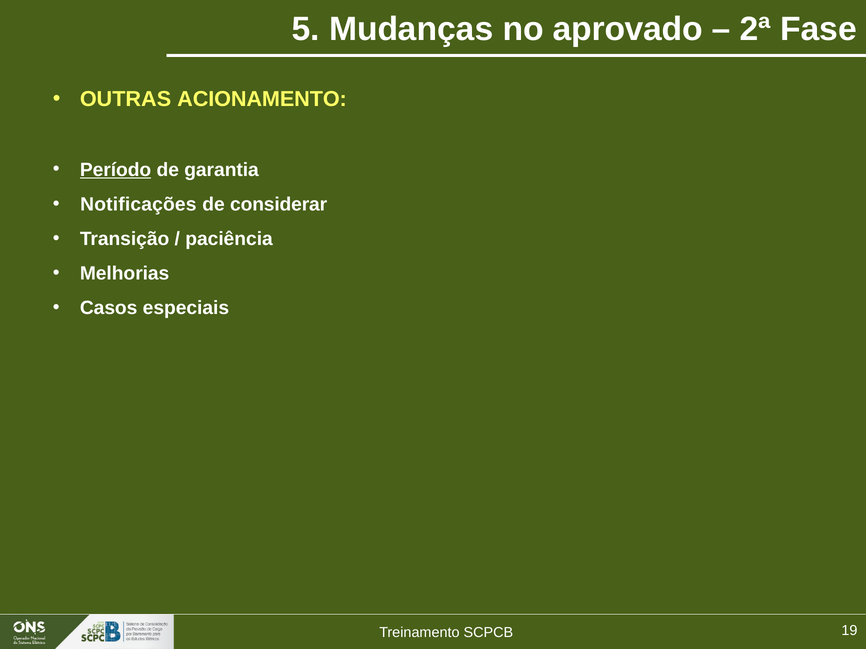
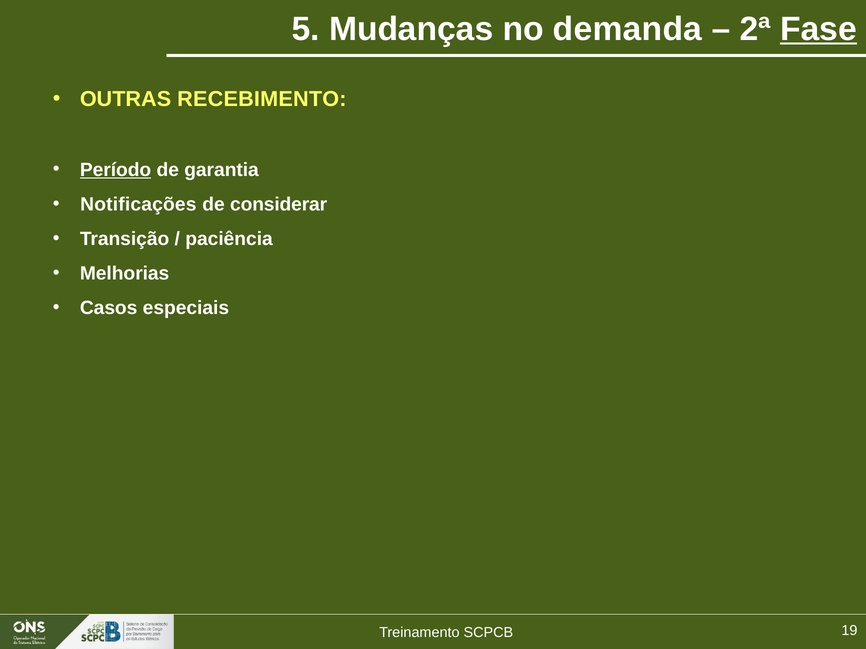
aprovado: aprovado -> demanda
Fase underline: none -> present
ACIONAMENTO: ACIONAMENTO -> RECEBIMENTO
